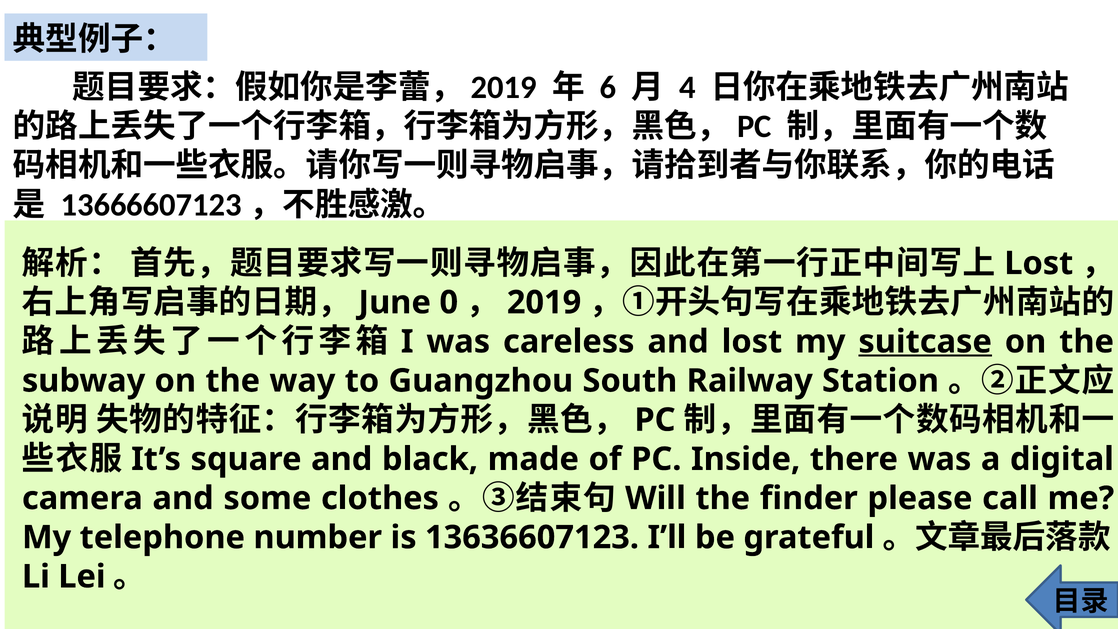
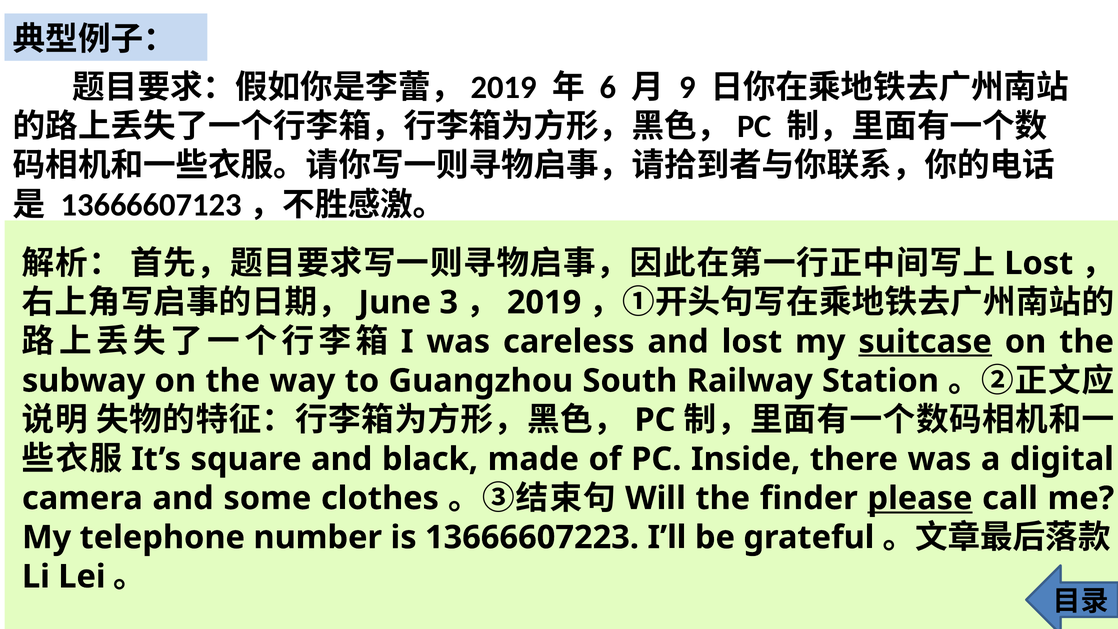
4: 4 -> 9
0: 0 -> 3
please underline: none -> present
13636607123: 13636607123 -> 13666607223
